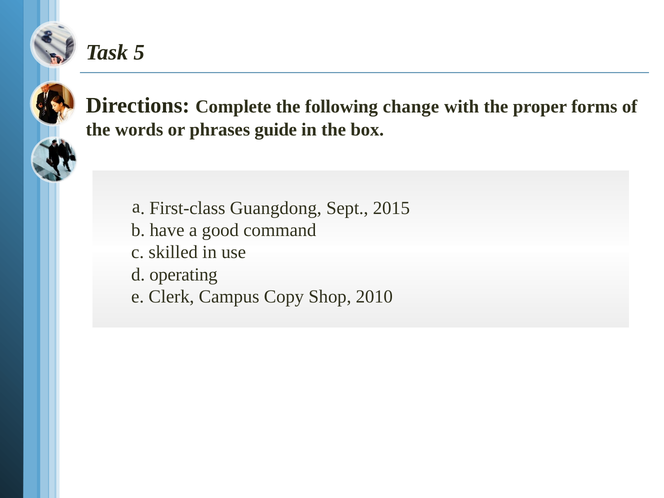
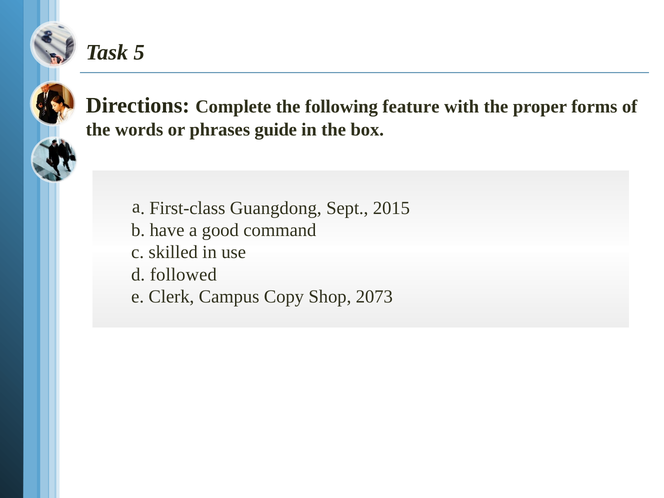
change: change -> feature
operating: operating -> followed
2010: 2010 -> 2073
